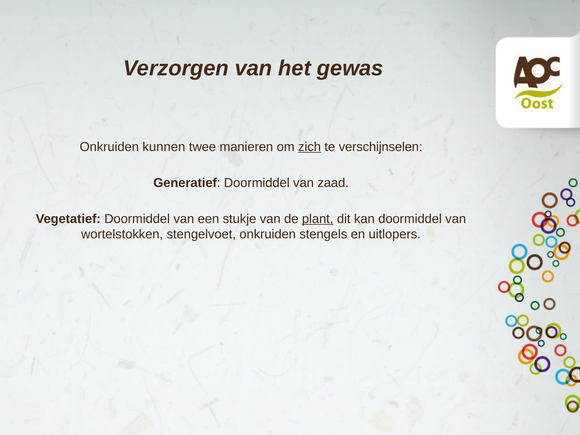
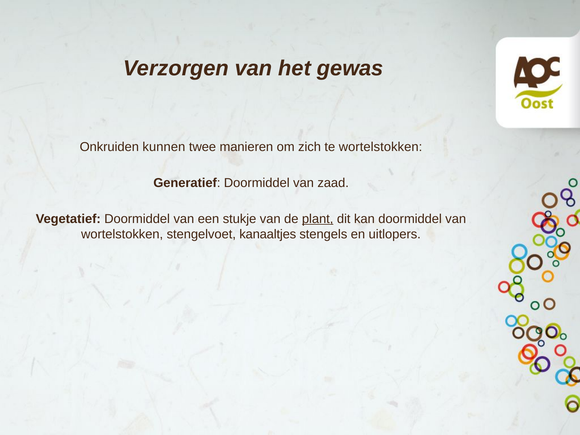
zich underline: present -> none
te verschijnselen: verschijnselen -> wortelstokken
stengelvoet onkruiden: onkruiden -> kanaaltjes
